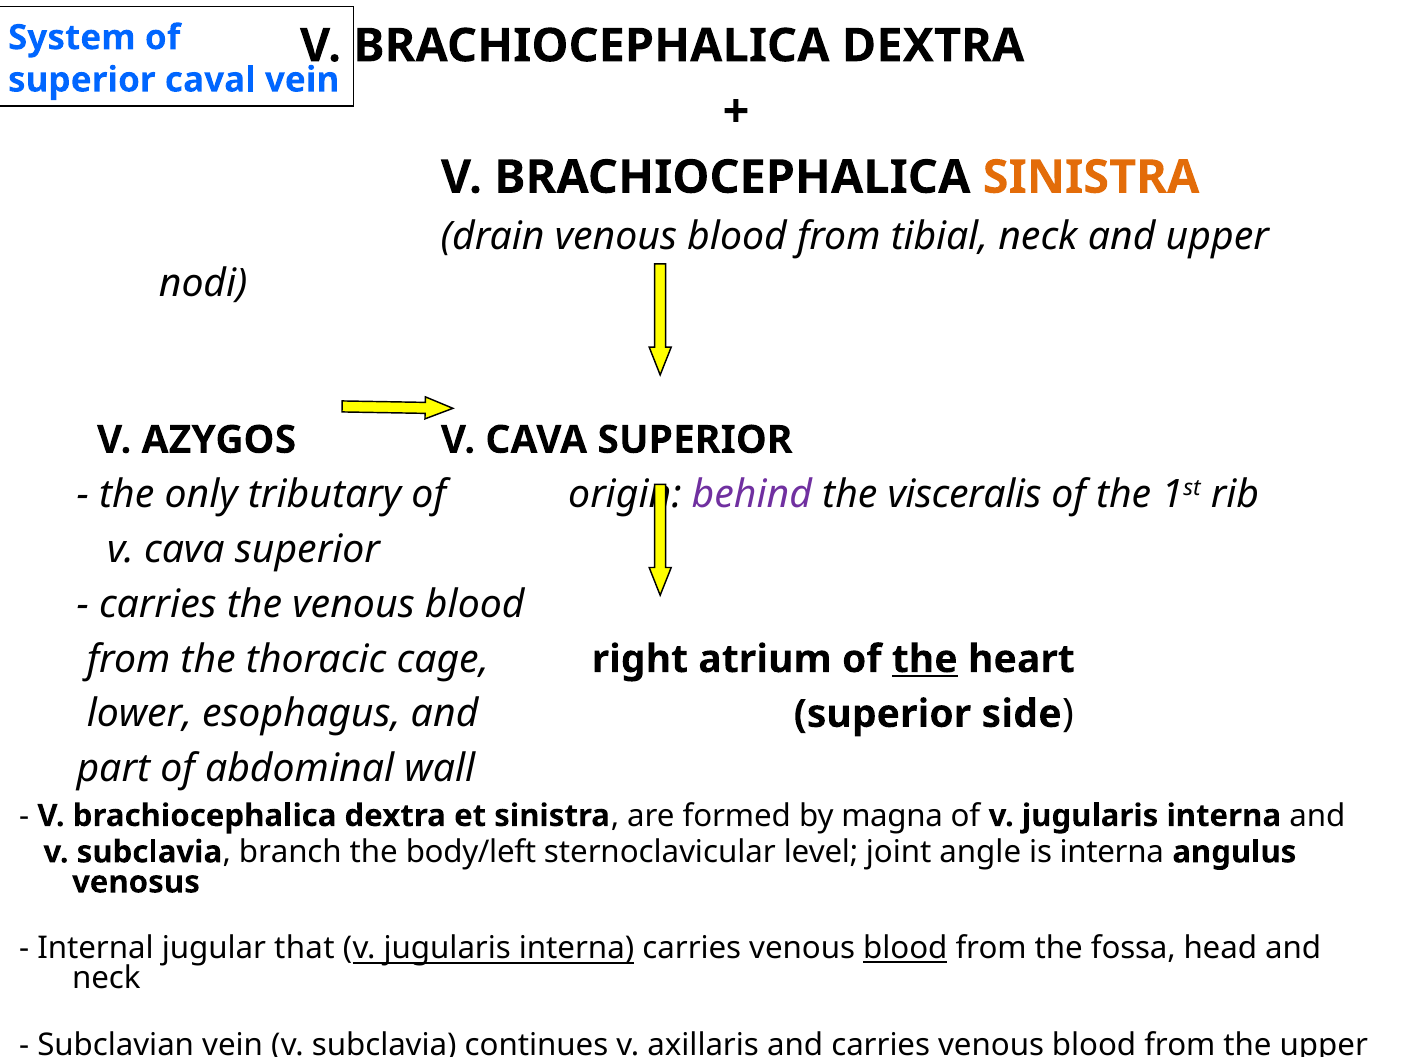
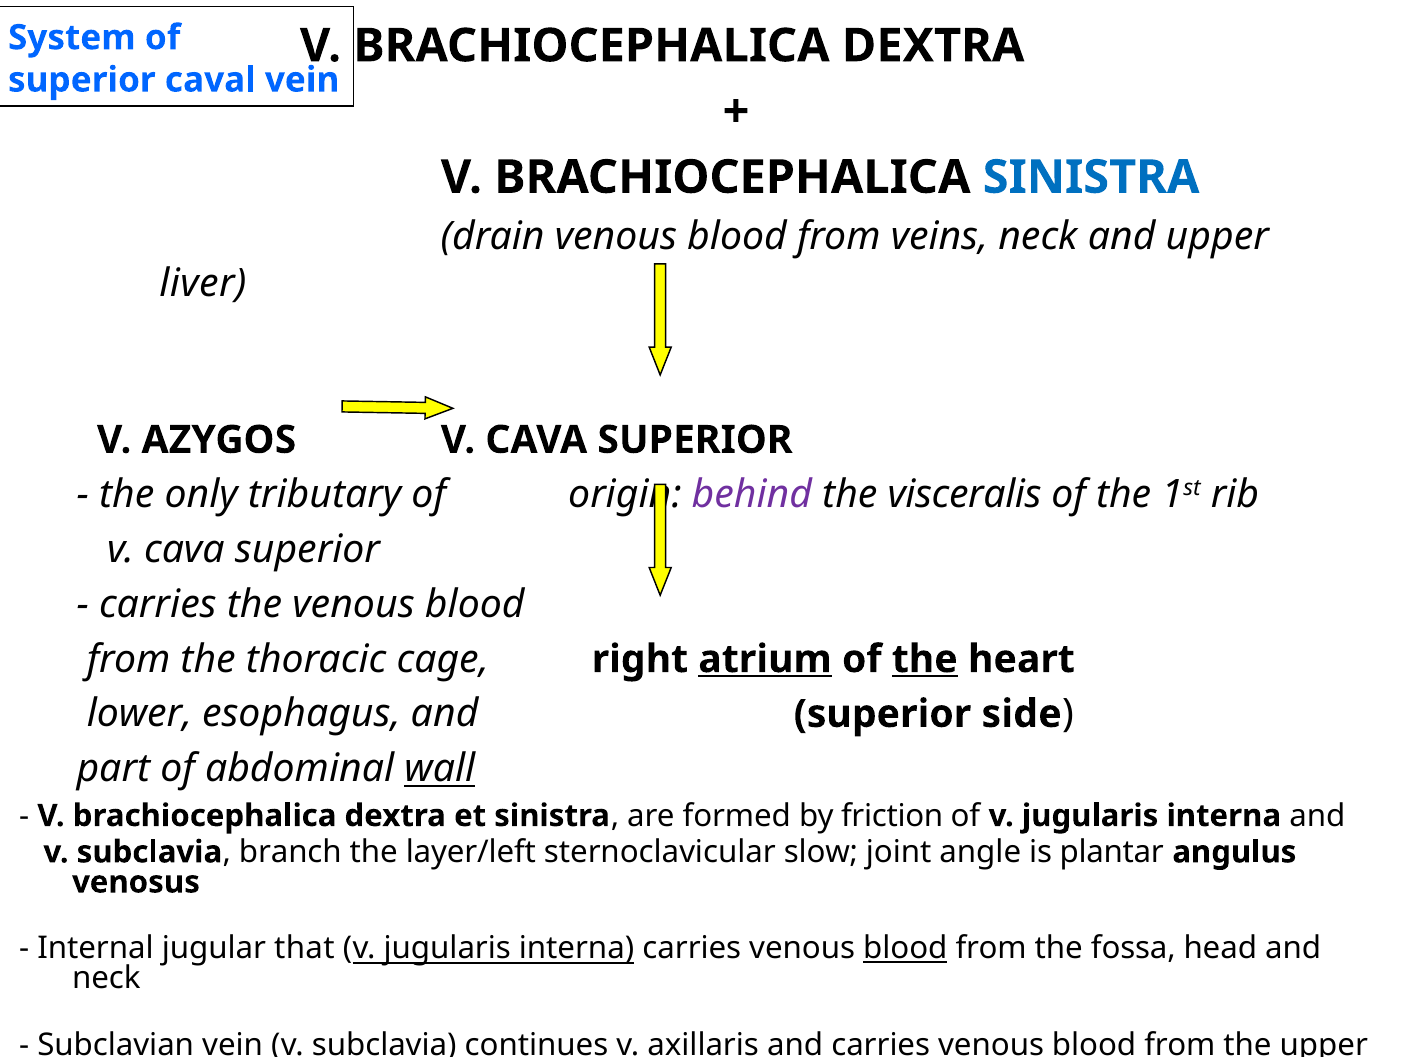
SINISTRA at (1091, 177) colour: orange -> blue
tibial: tibial -> veins
nodi: nodi -> liver
atrium underline: none -> present
wall underline: none -> present
magna: magna -> friction
body/left: body/left -> layer/left
level: level -> slow
is interna: interna -> plantar
